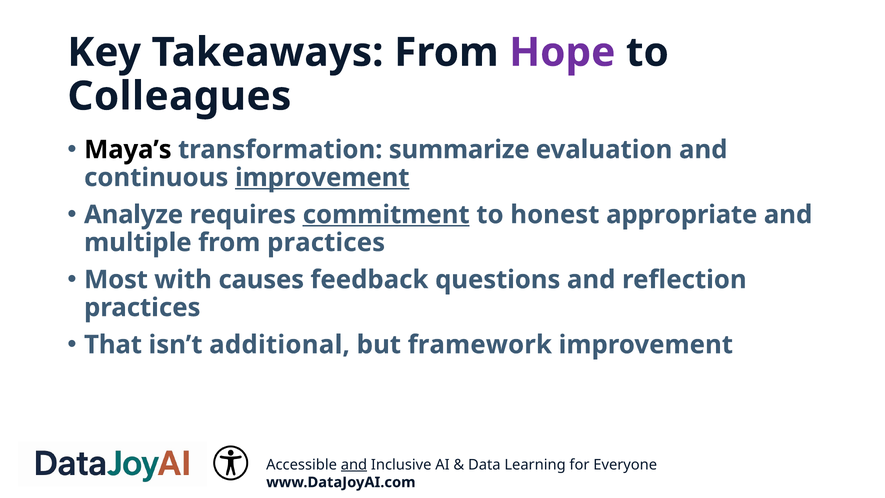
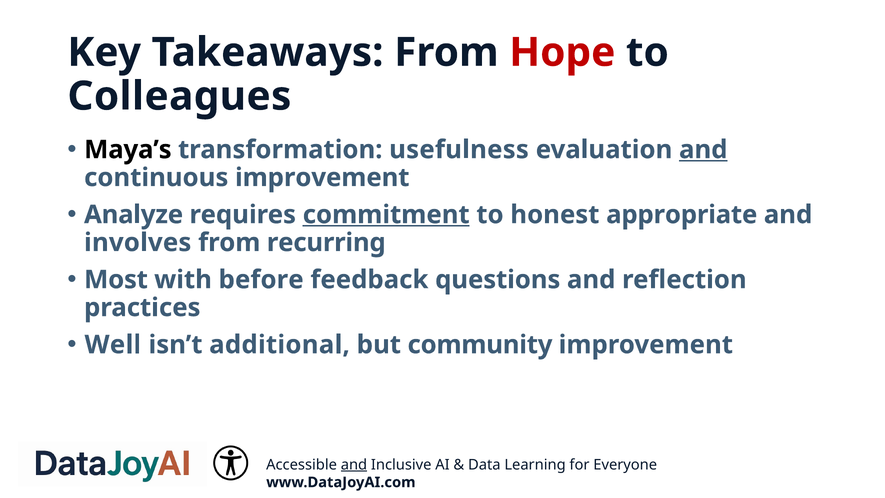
Hope colour: purple -> red
summarize: summarize -> usefulness
and at (703, 150) underline: none -> present
improvement at (322, 178) underline: present -> none
multiple: multiple -> involves
from practices: practices -> recurring
causes: causes -> before
That: That -> Well
framework: framework -> community
